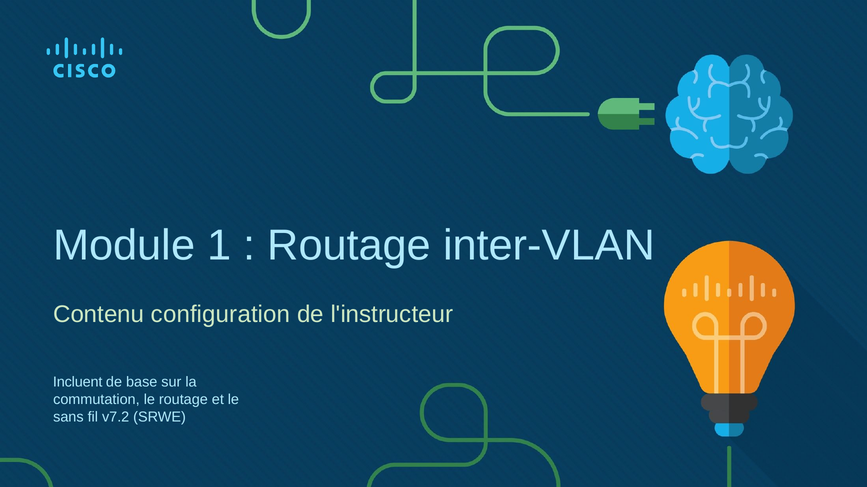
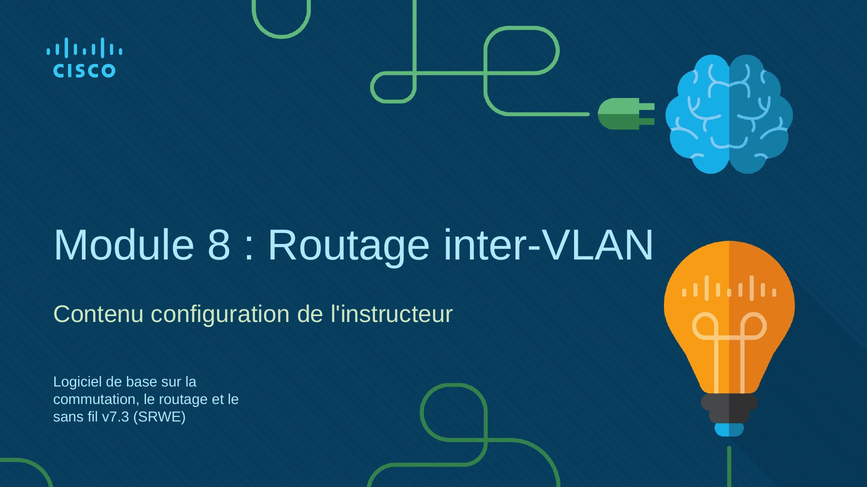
1: 1 -> 8
Incluent: Incluent -> Logiciel
v7.2: v7.2 -> v7.3
